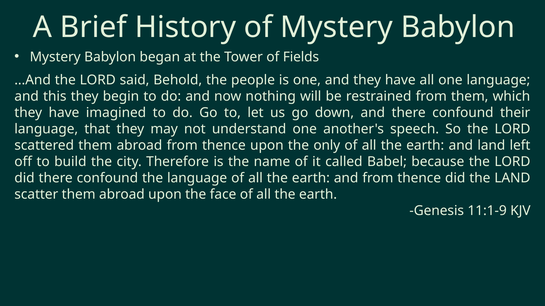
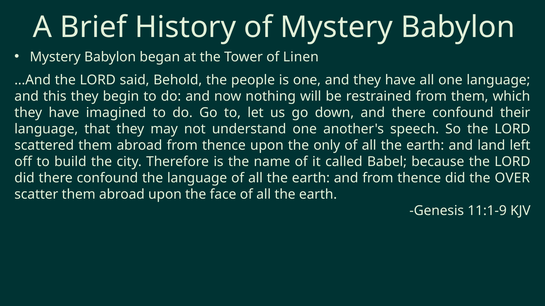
Fields: Fields -> Linen
the LAND: LAND -> OVER
